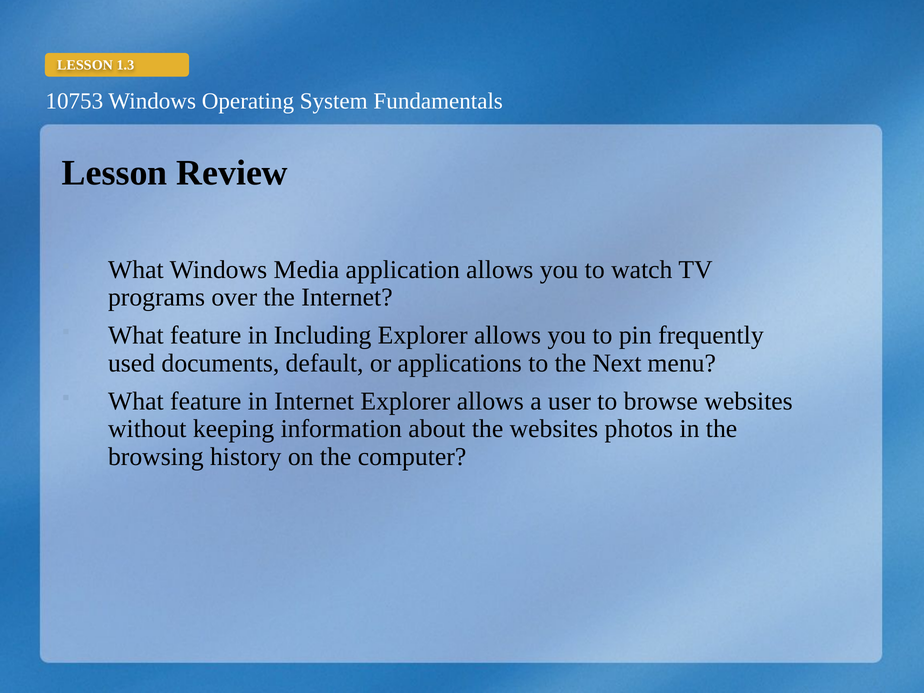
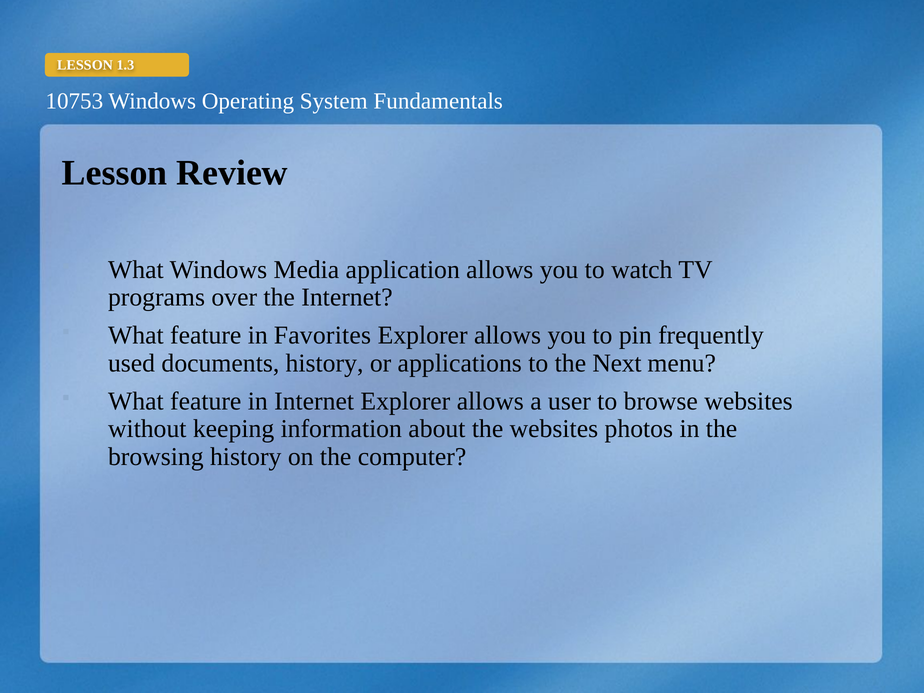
Including: Including -> Favorites
documents default: default -> history
